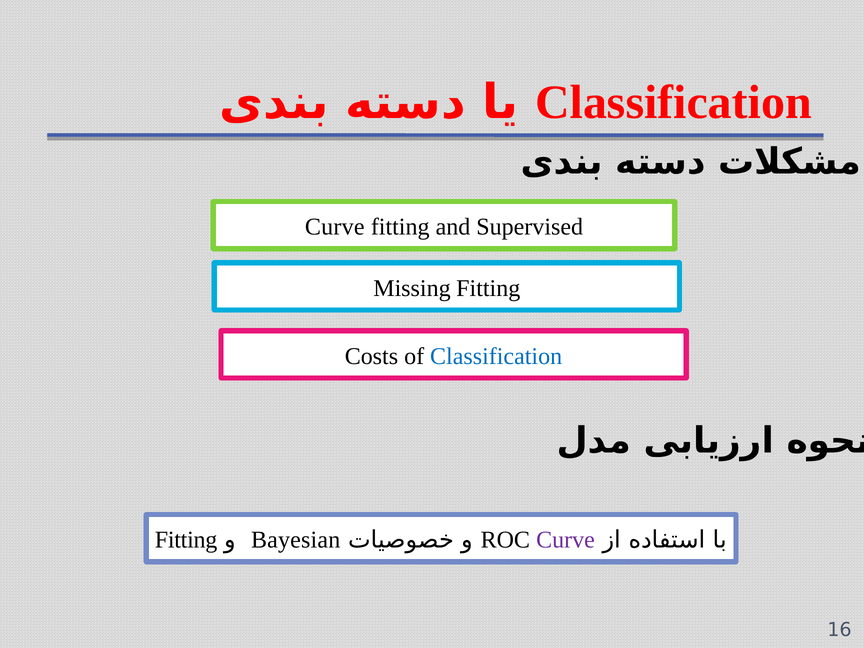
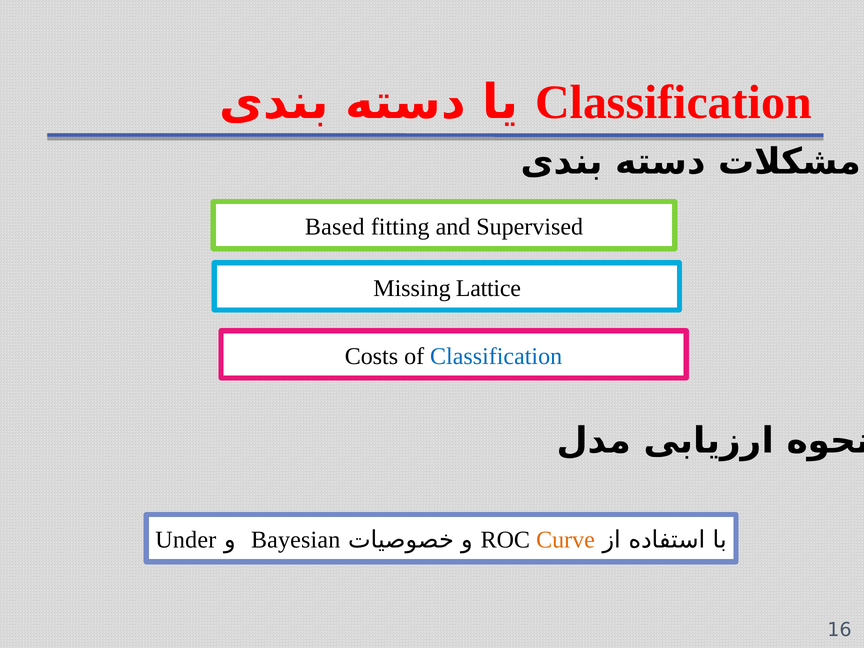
Curve at (335, 227): Curve -> Based
Missing Fitting: Fitting -> Lattice
Fitting at (186, 540): Fitting -> Under
Curve at (565, 540) colour: purple -> orange
